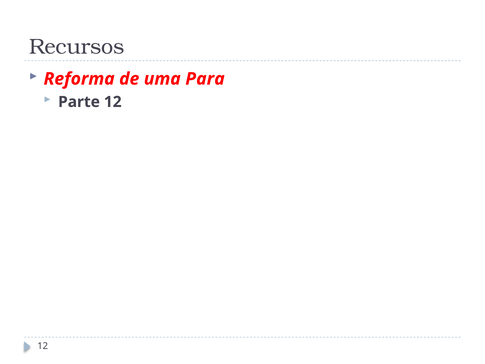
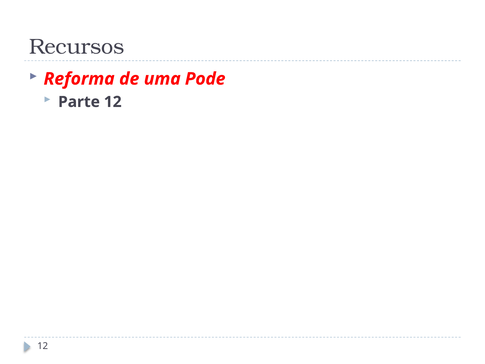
Para: Para -> Pode
